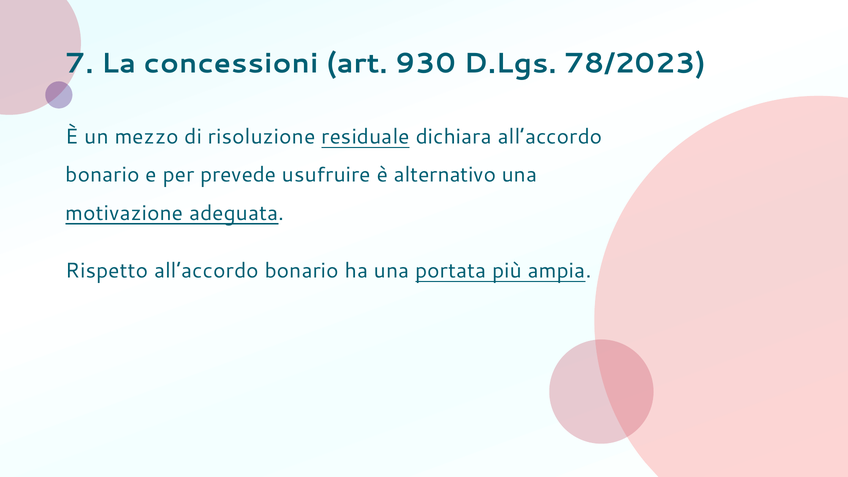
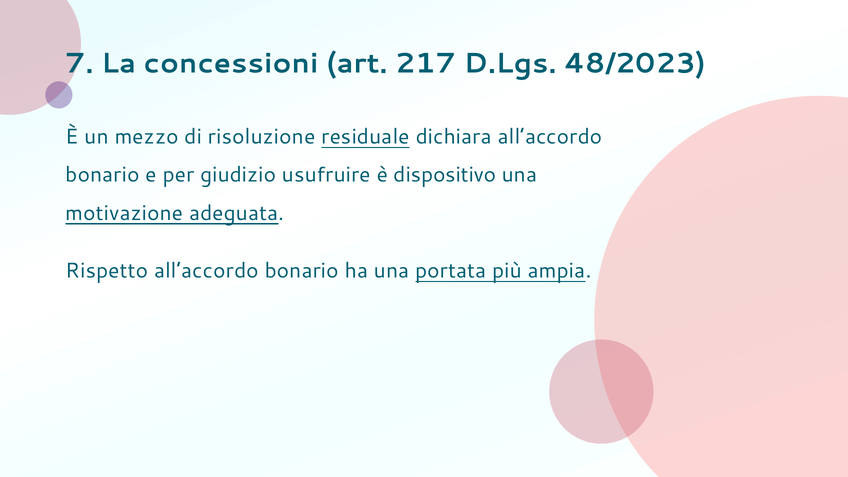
930: 930 -> 217
78/2023: 78/2023 -> 48/2023
prevede: prevede -> giudizio
alternativo: alternativo -> dispositivo
